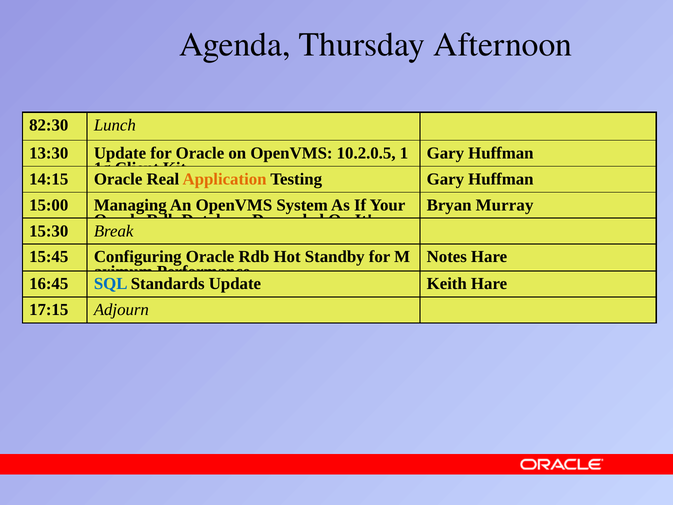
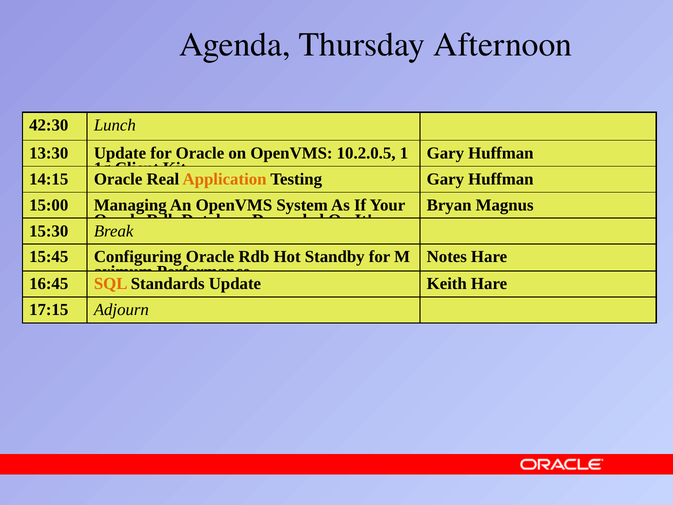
82:30: 82:30 -> 42:30
Murray: Murray -> Magnus
SQL colour: blue -> orange
